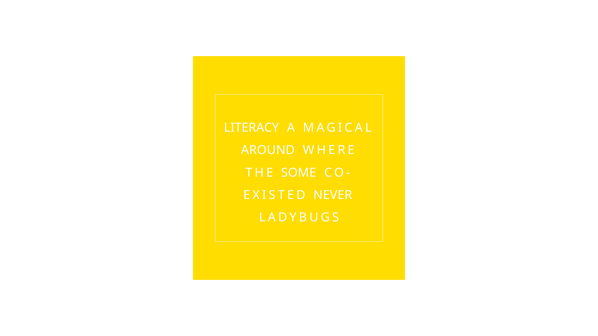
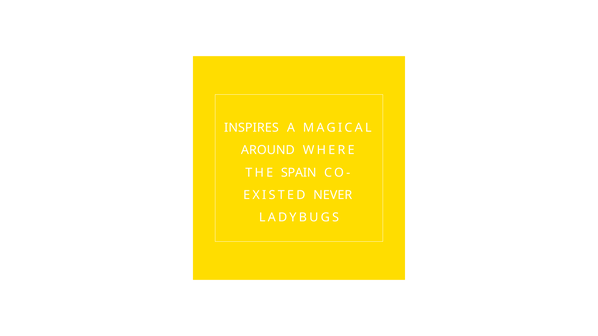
LITERACY: LITERACY -> INSPIRES
SOME: SOME -> SPAIN
